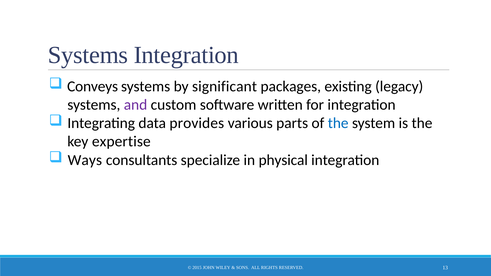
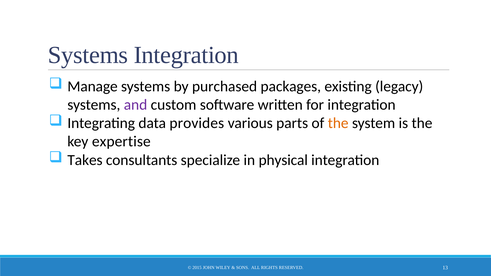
Conveys: Conveys -> Manage
significant: significant -> purchased
the at (338, 123) colour: blue -> orange
Ways: Ways -> Takes
